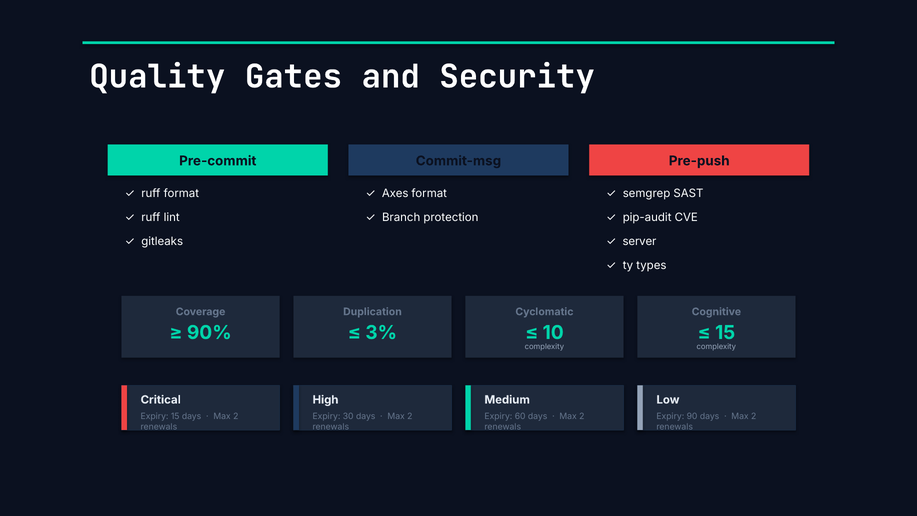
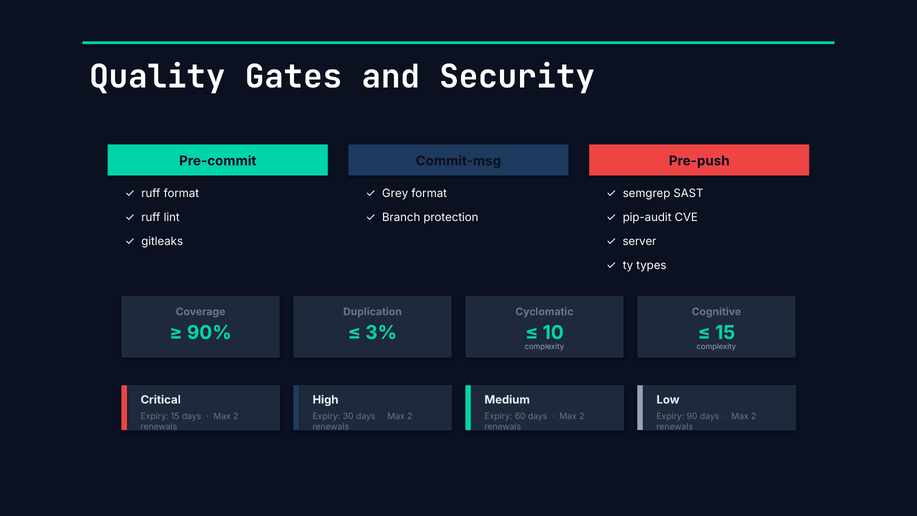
Axes: Axes -> Grey
